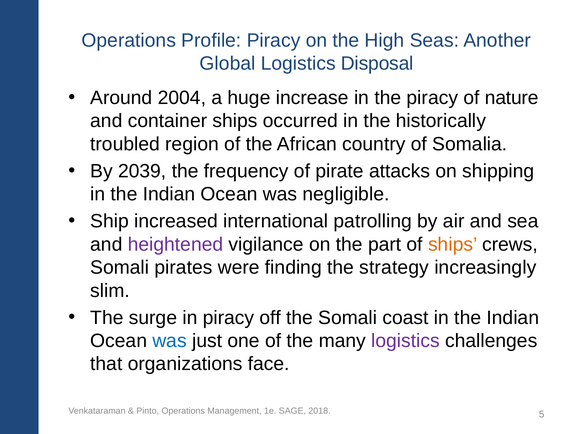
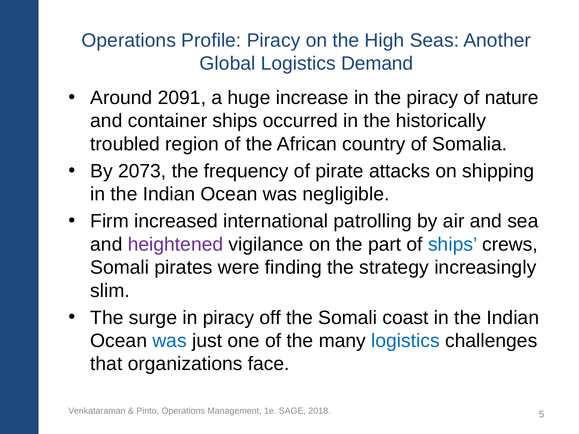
Disposal: Disposal -> Demand
2004: 2004 -> 2091
2039: 2039 -> 2073
Ship: Ship -> Firm
ships at (453, 245) colour: orange -> blue
logistics at (405, 341) colour: purple -> blue
